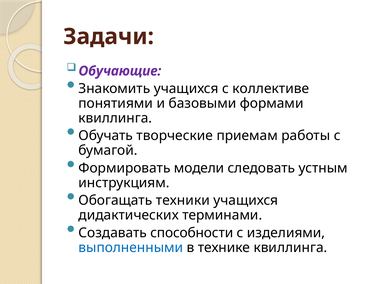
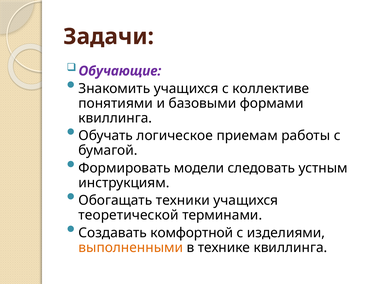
творческие: творческие -> логическое
дидактических: дидактических -> теоретической
способности: способности -> комфортной
выполненными colour: blue -> orange
